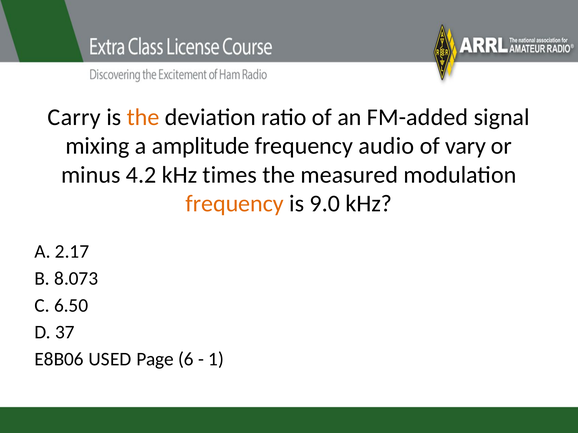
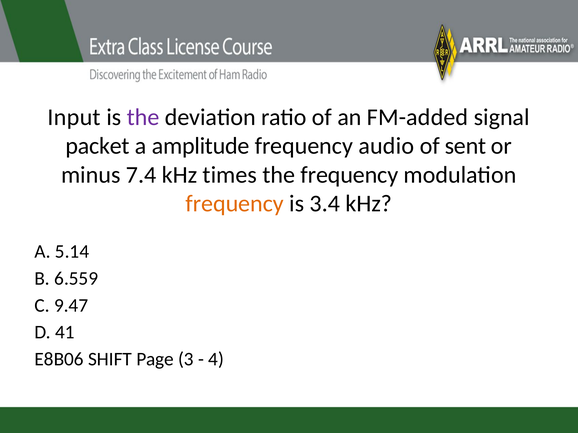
Carry: Carry -> Input
the at (143, 117) colour: orange -> purple
mixing: mixing -> packet
vary: vary -> sent
4.2: 4.2 -> 7.4
the measured: measured -> frequency
9.0: 9.0 -> 3.4
2.17: 2.17 -> 5.14
8.073: 8.073 -> 6.559
6.50: 6.50 -> 9.47
37: 37 -> 41
USED: USED -> SHIFT
6: 6 -> 3
1: 1 -> 4
